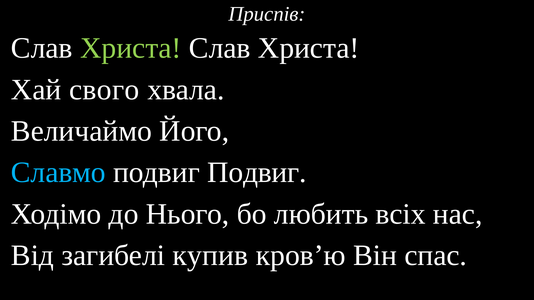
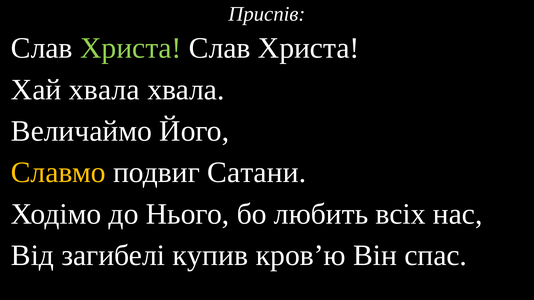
Хай свого: свого -> хвала
Славмо colour: light blue -> yellow
подвиг Подвиг: Подвиг -> Сатани
